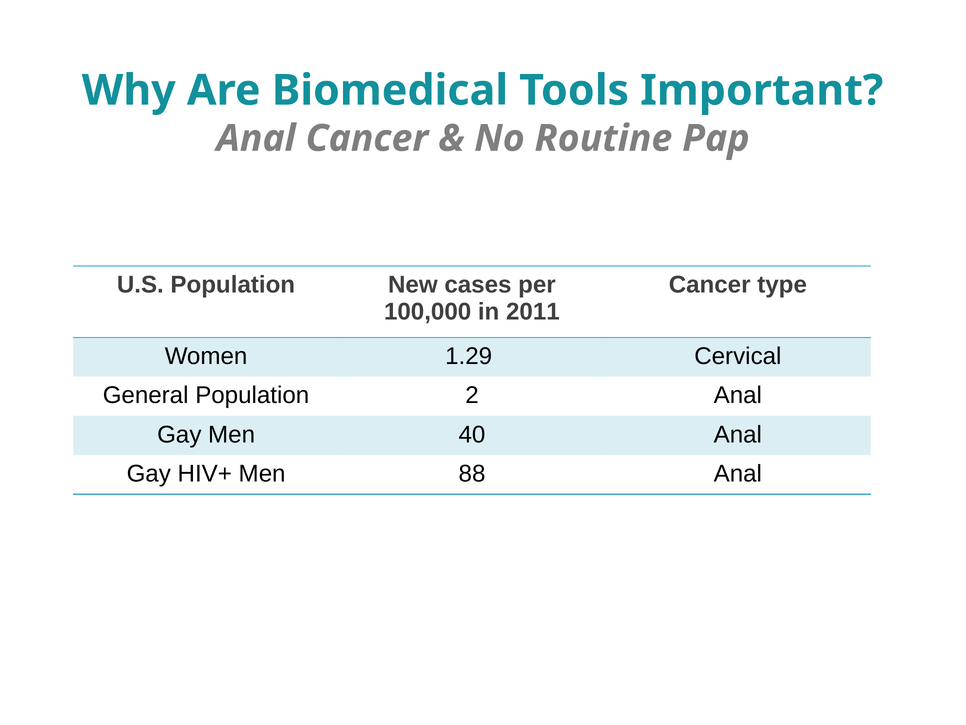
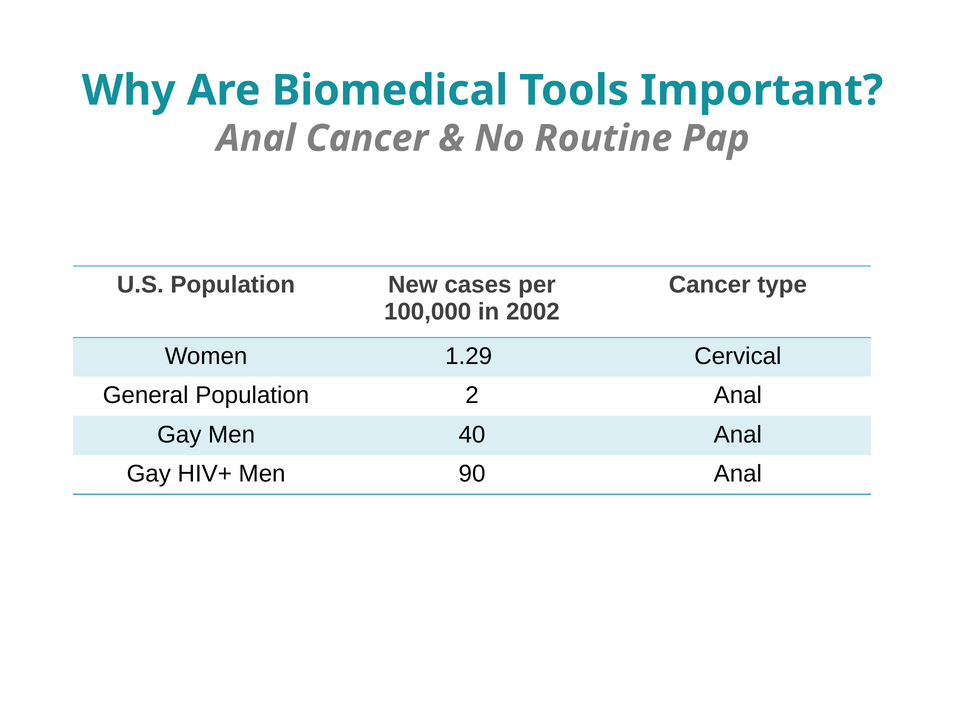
2011: 2011 -> 2002
88: 88 -> 90
